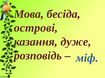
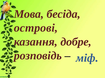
дуже: дуже -> добре
